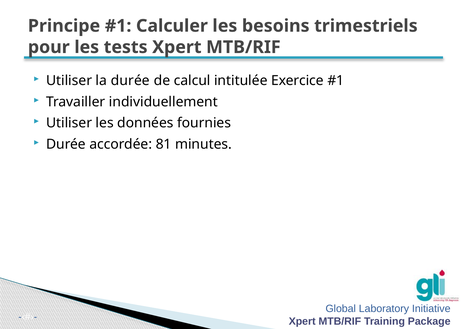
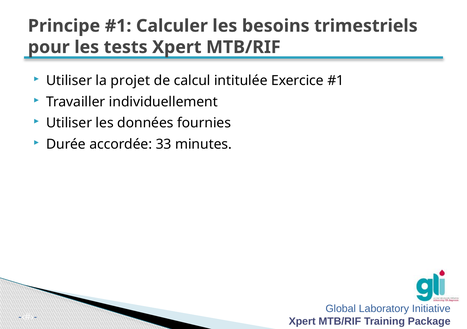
la durée: durée -> projet
81: 81 -> 33
